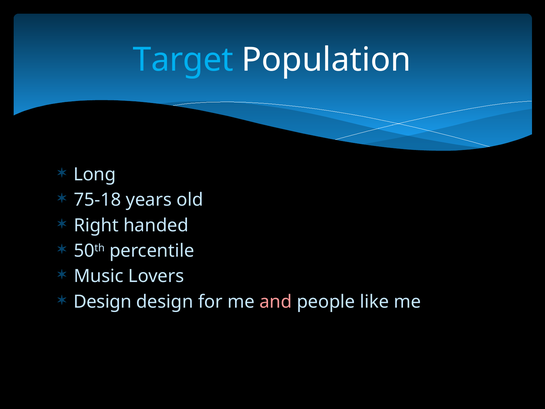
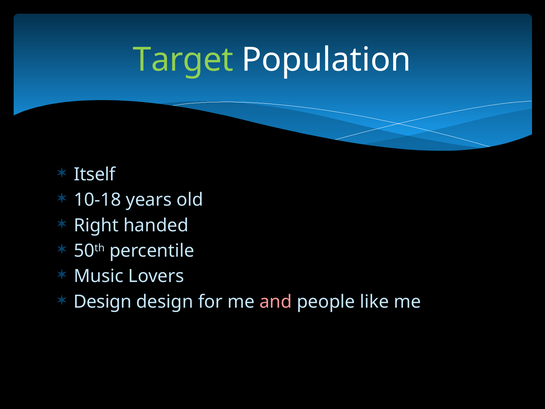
Target colour: light blue -> light green
Long: Long -> Itself
75-18: 75-18 -> 10-18
